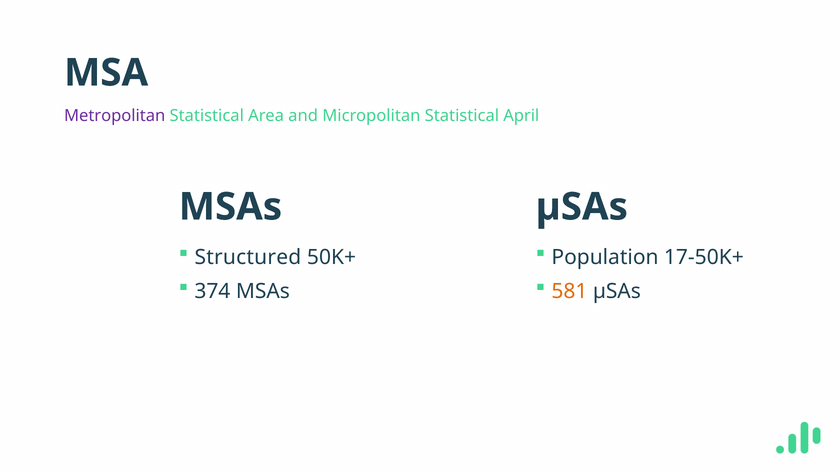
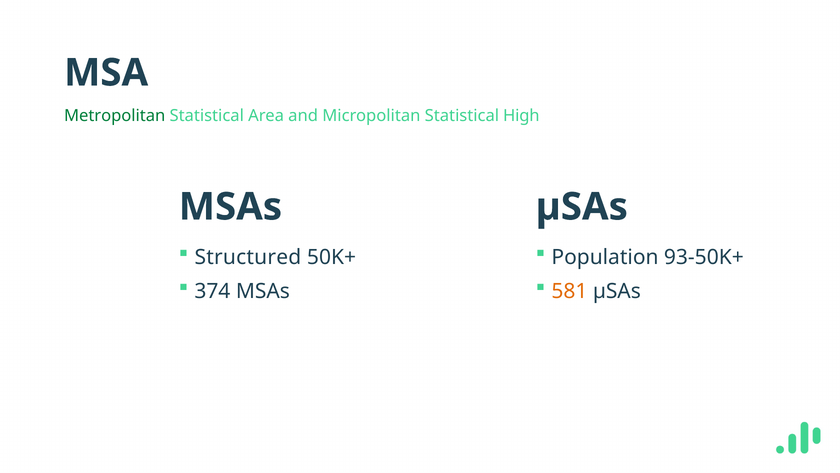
Metropolitan colour: purple -> green
April: April -> High
17-50K+: 17-50K+ -> 93-50K+
